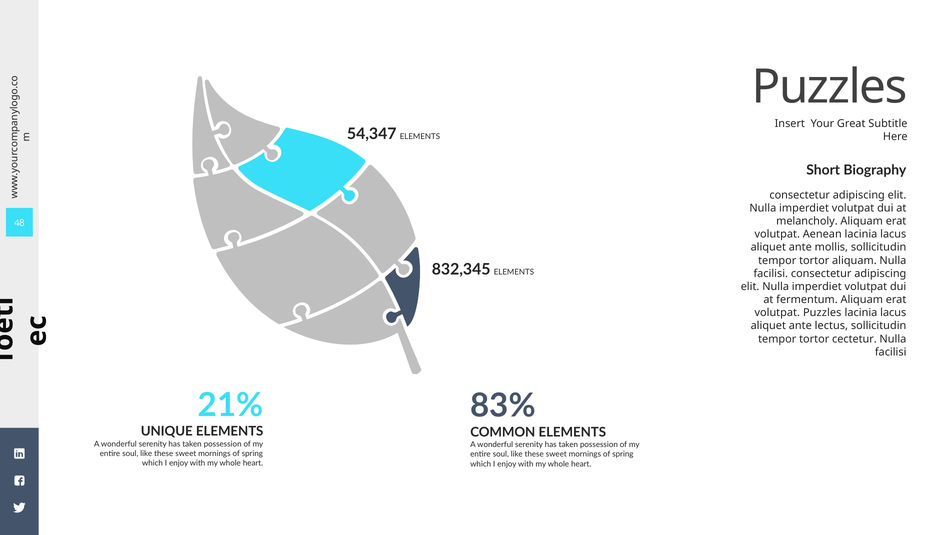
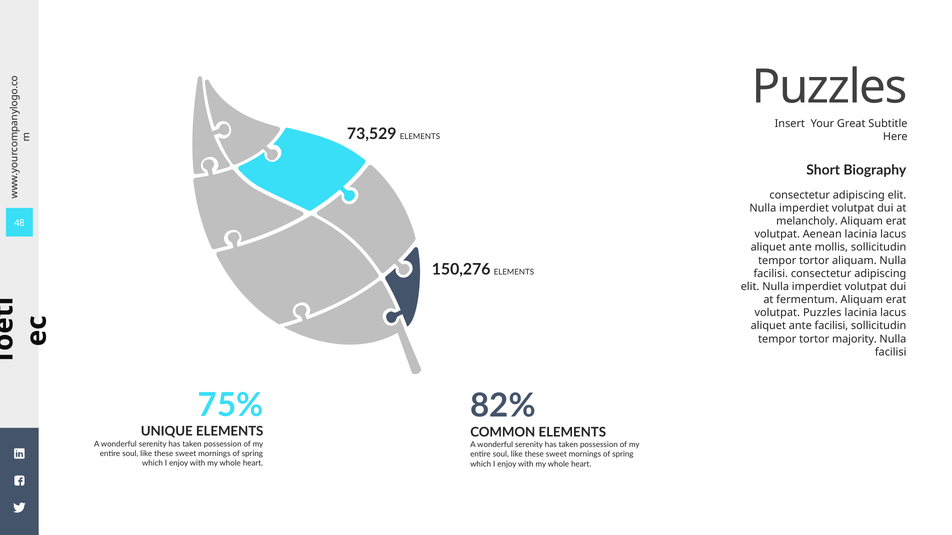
54,347: 54,347 -> 73,529
832,345: 832,345 -> 150,276
ante lectus: lectus -> facilisi
cectetur: cectetur -> majority
21%: 21% -> 75%
83%: 83% -> 82%
